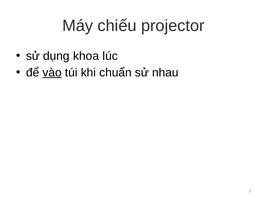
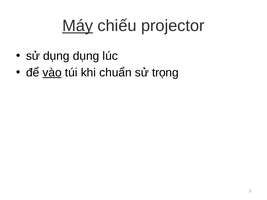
Máy underline: none -> present
dụng khoa: khoa -> dụng
nhau: nhau -> trọng
